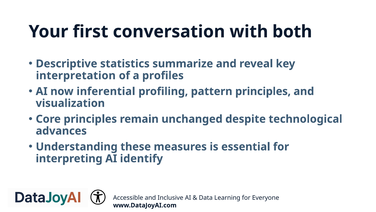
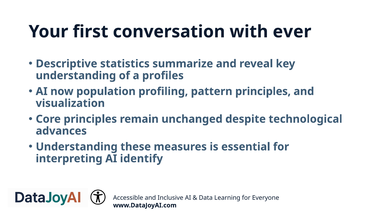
both: both -> ever
interpretation at (76, 75): interpretation -> understanding
inferential: inferential -> population
